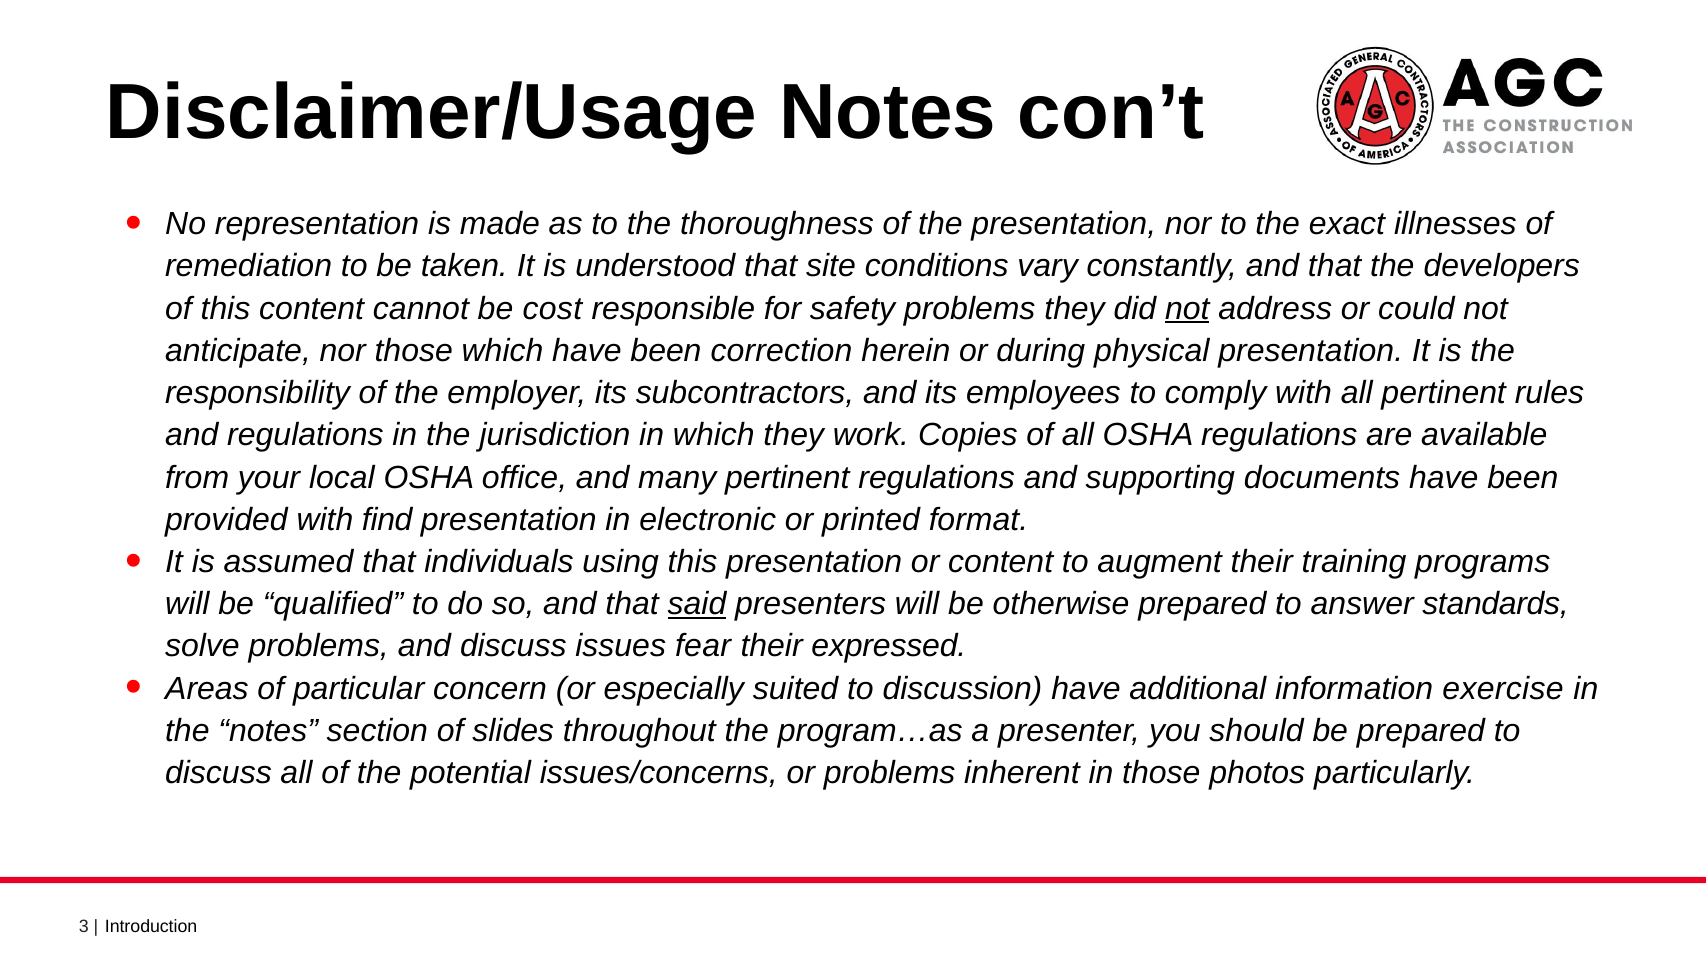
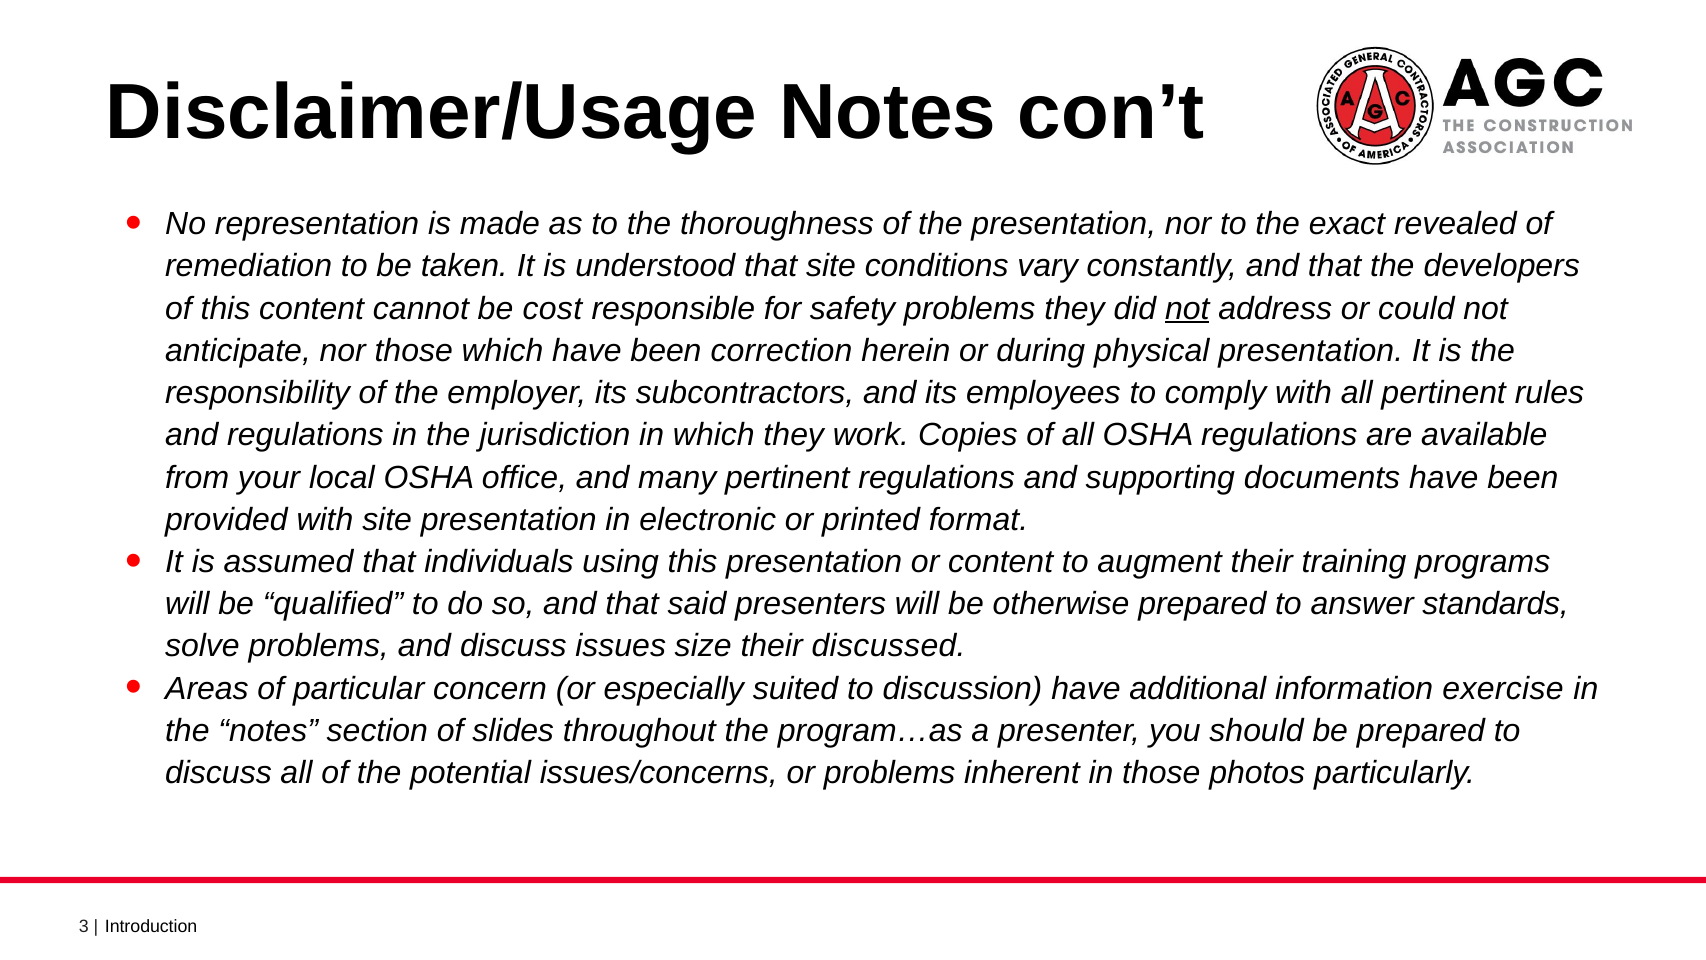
illnesses: illnesses -> revealed
with find: find -> site
said underline: present -> none
fear: fear -> size
expressed: expressed -> discussed
